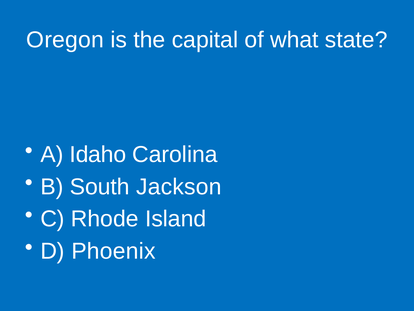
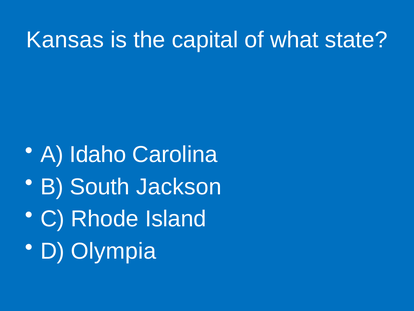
Oregon: Oregon -> Kansas
Phoenix: Phoenix -> Olympia
